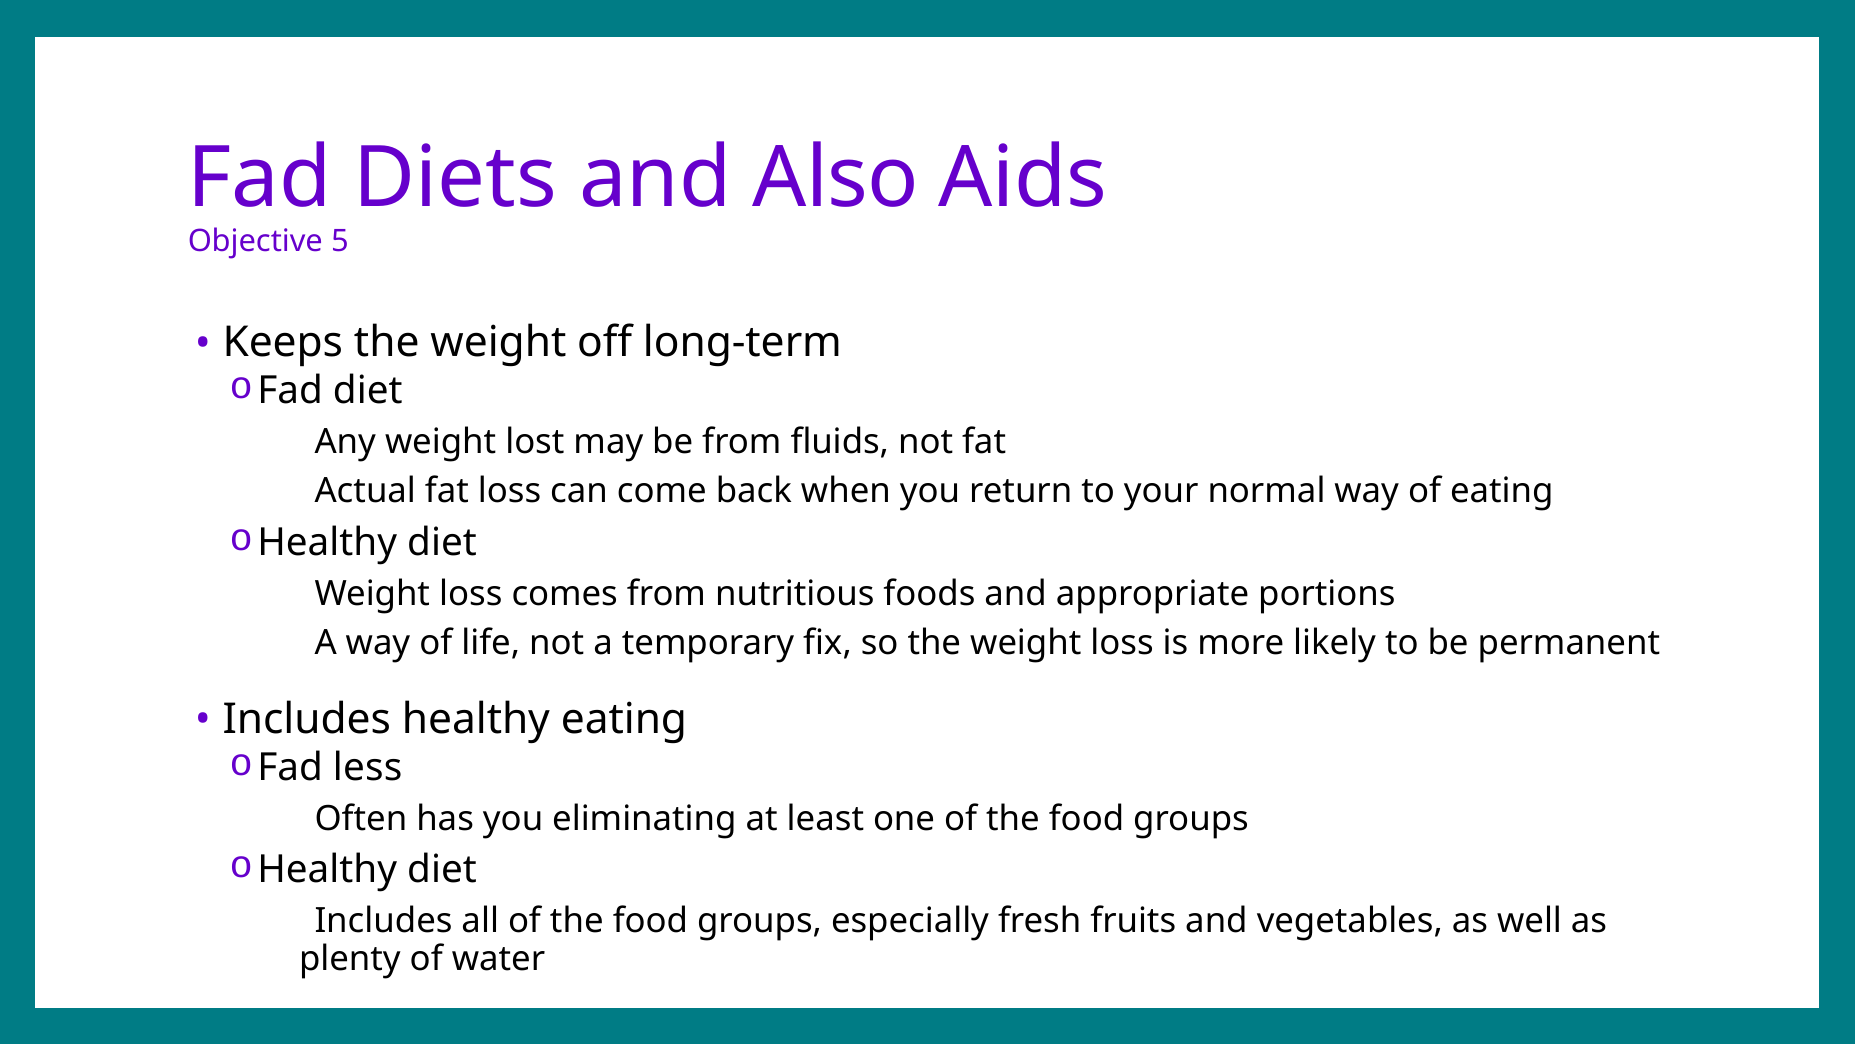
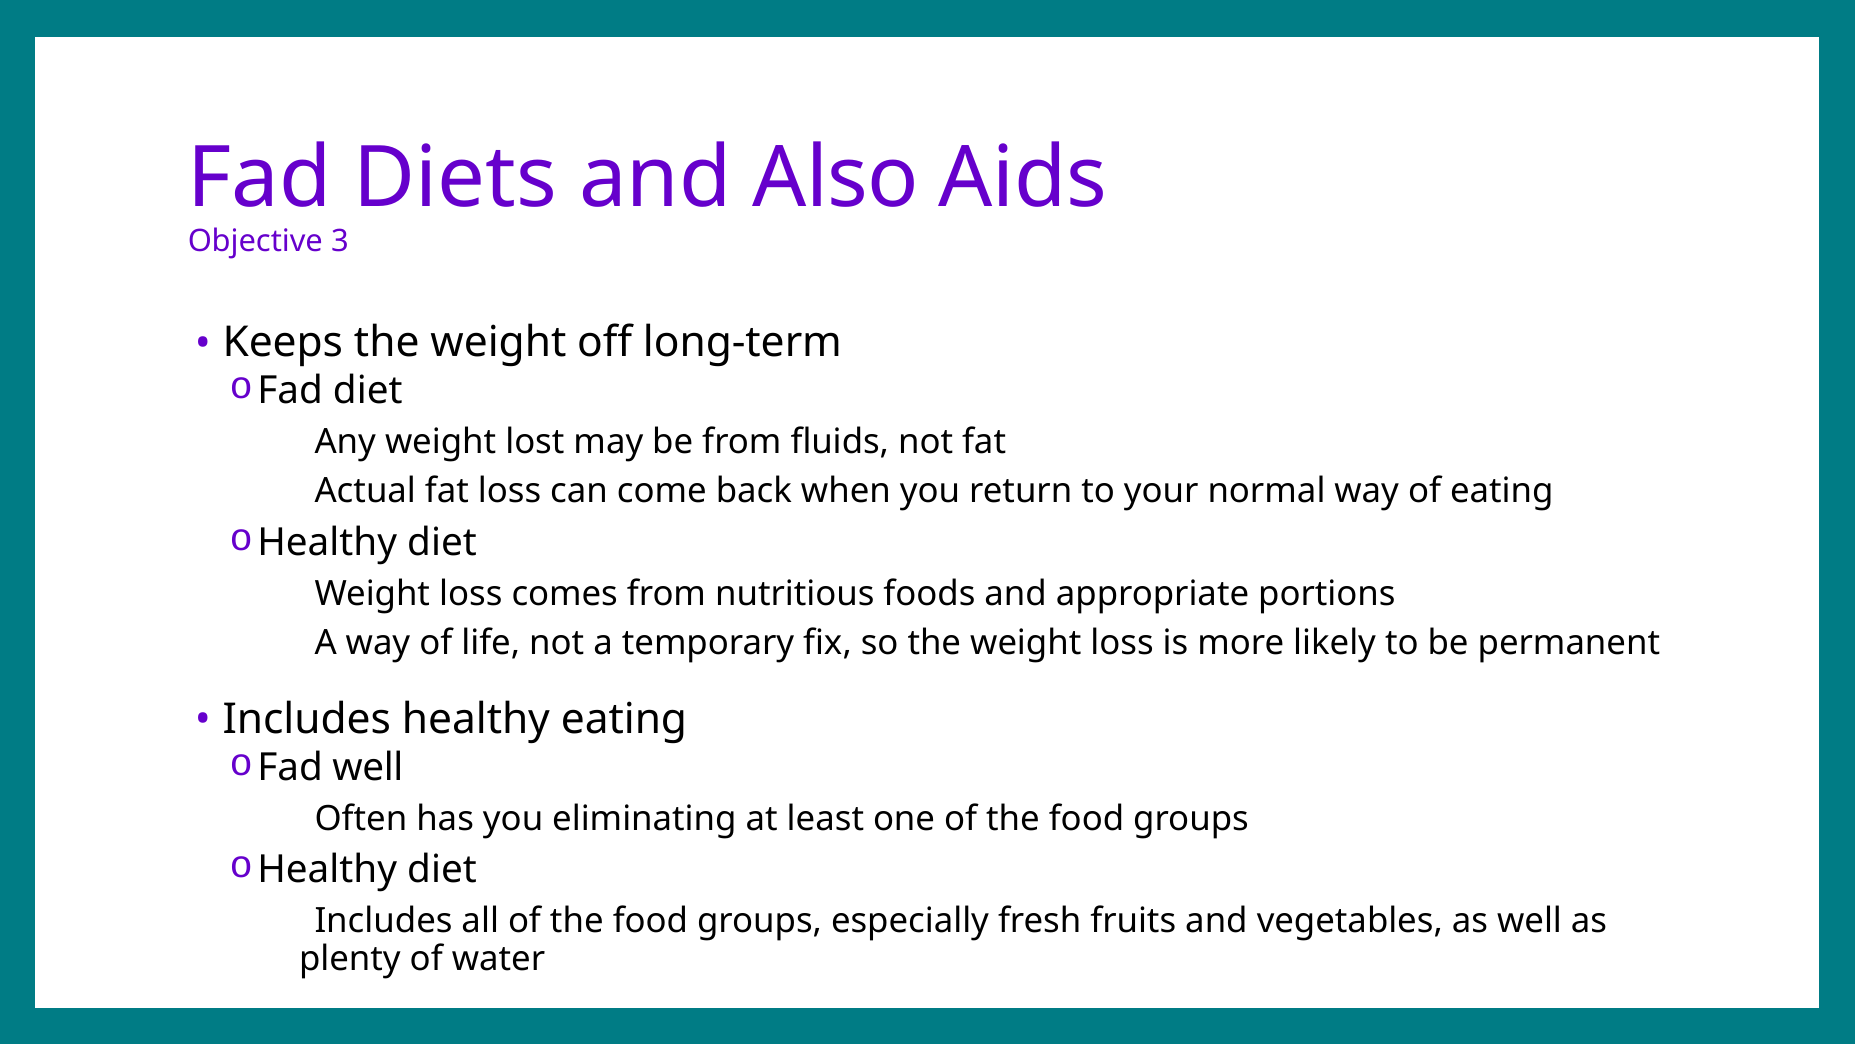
5: 5 -> 3
Fad less: less -> well
